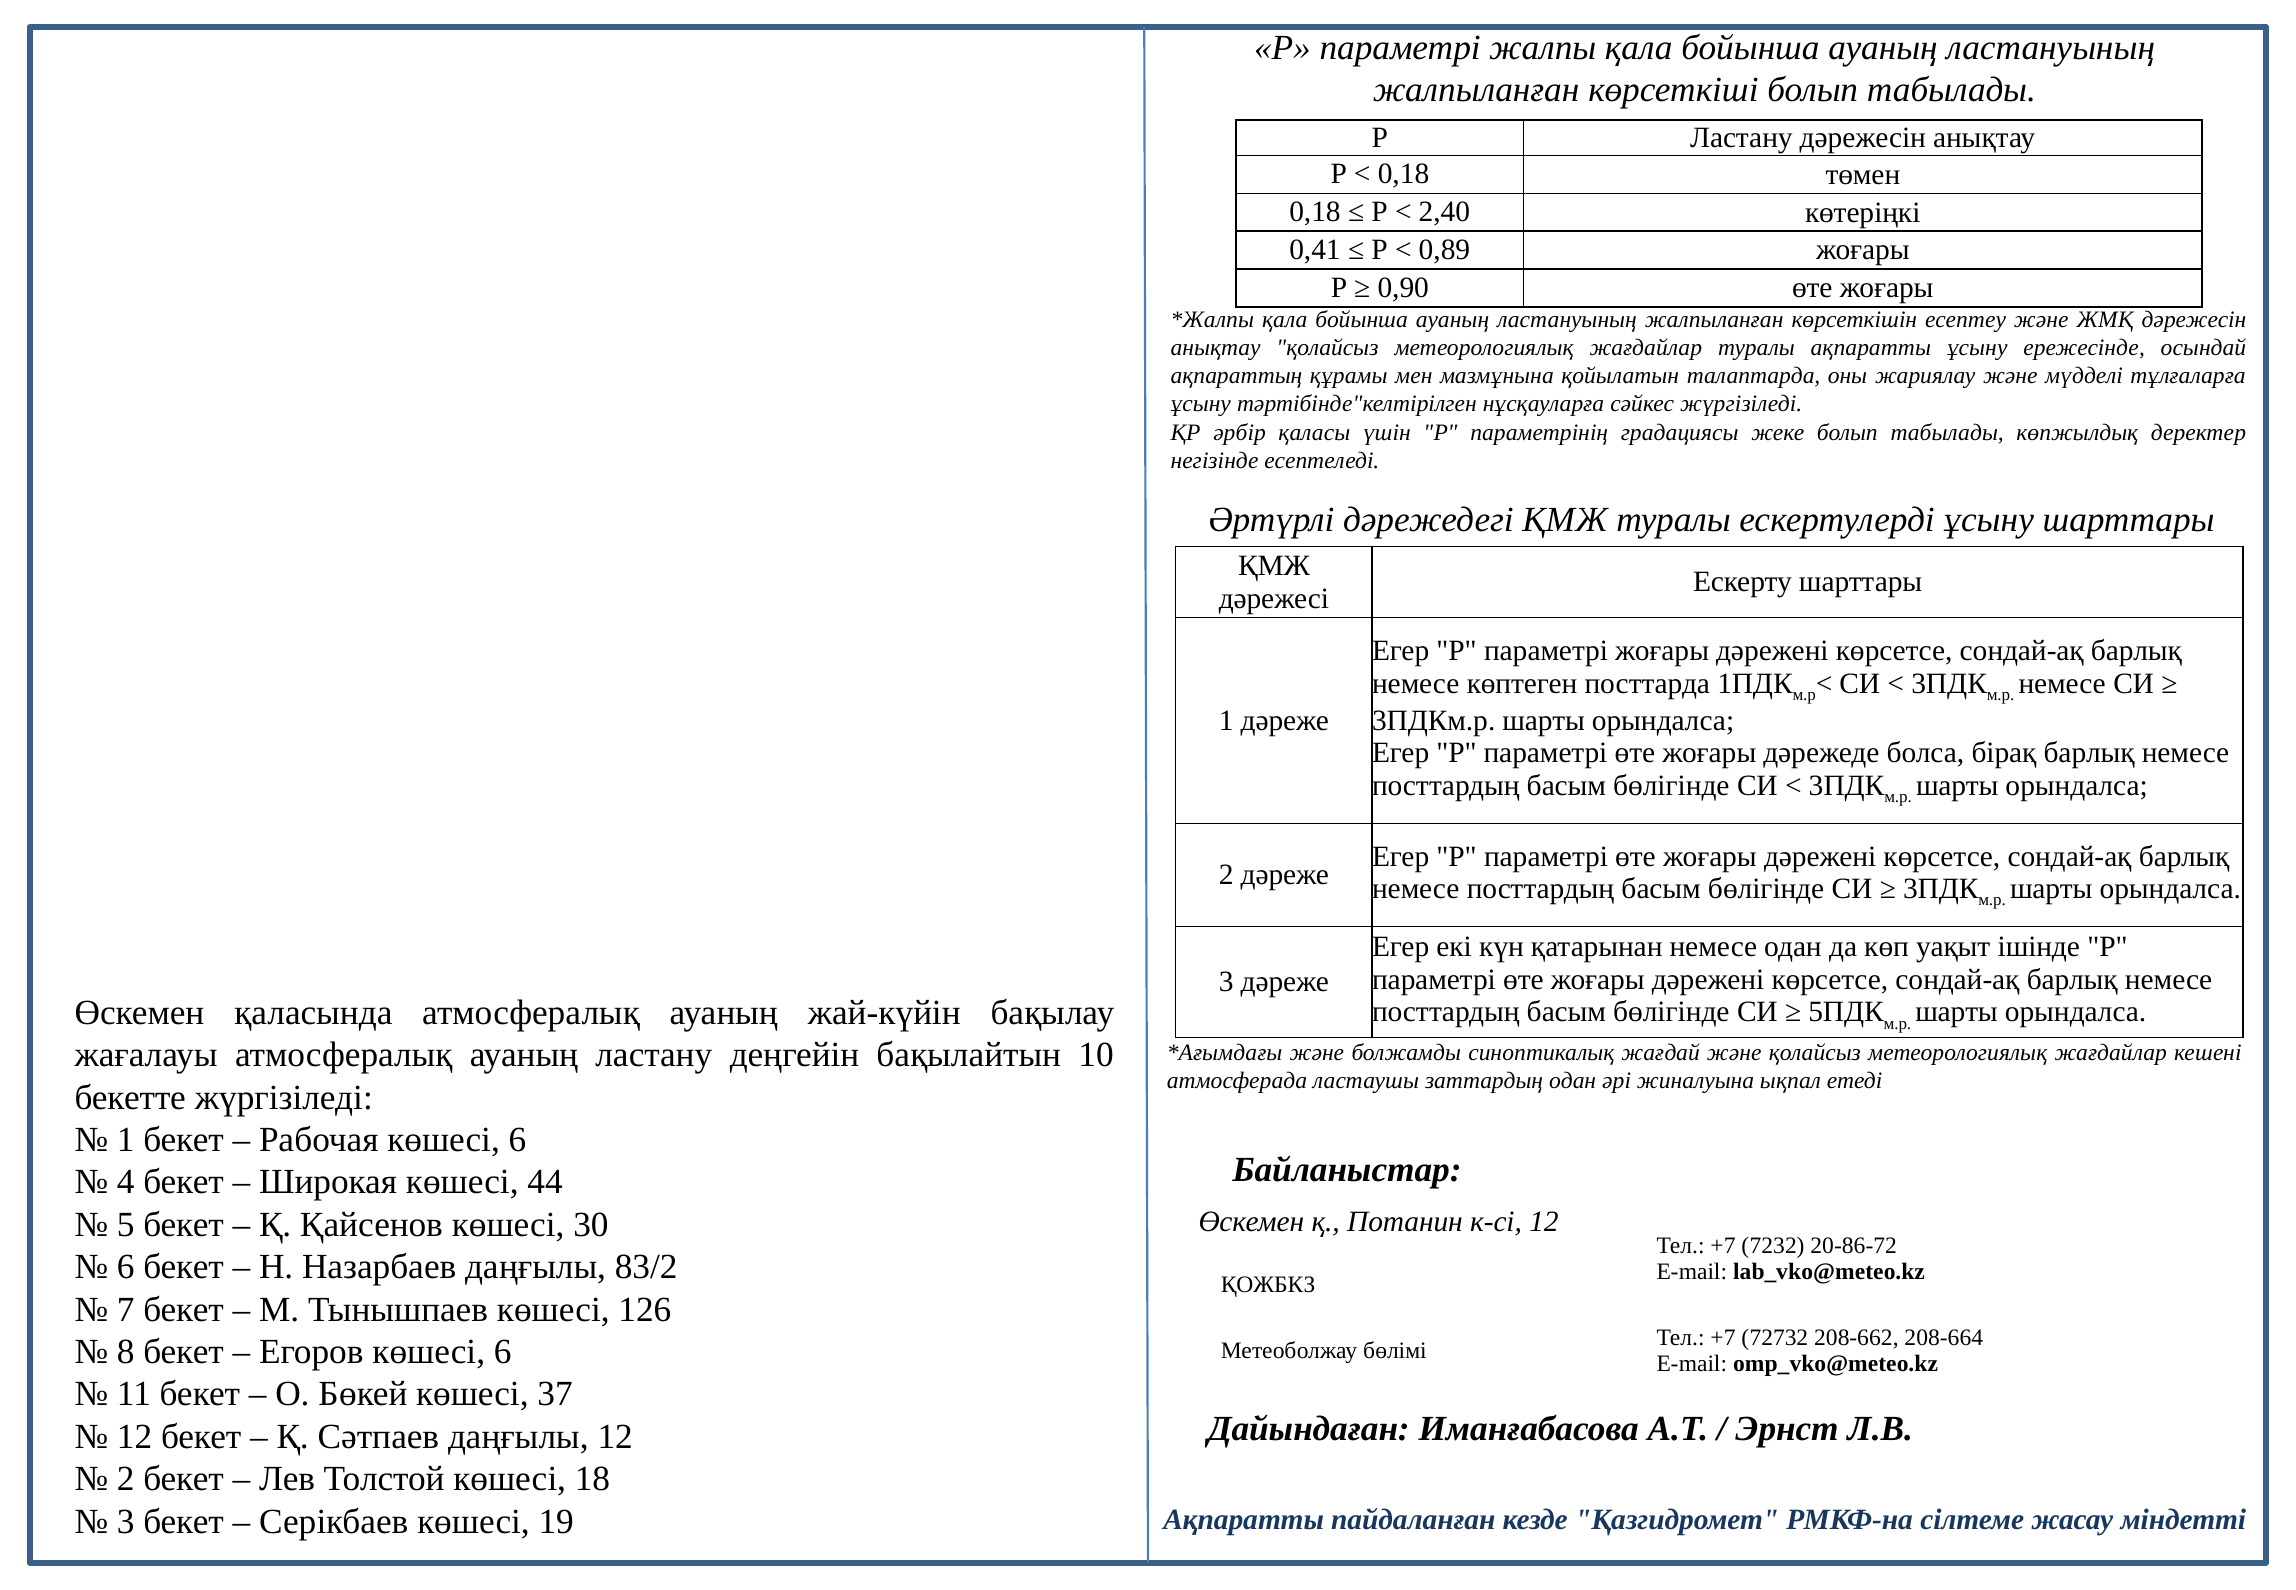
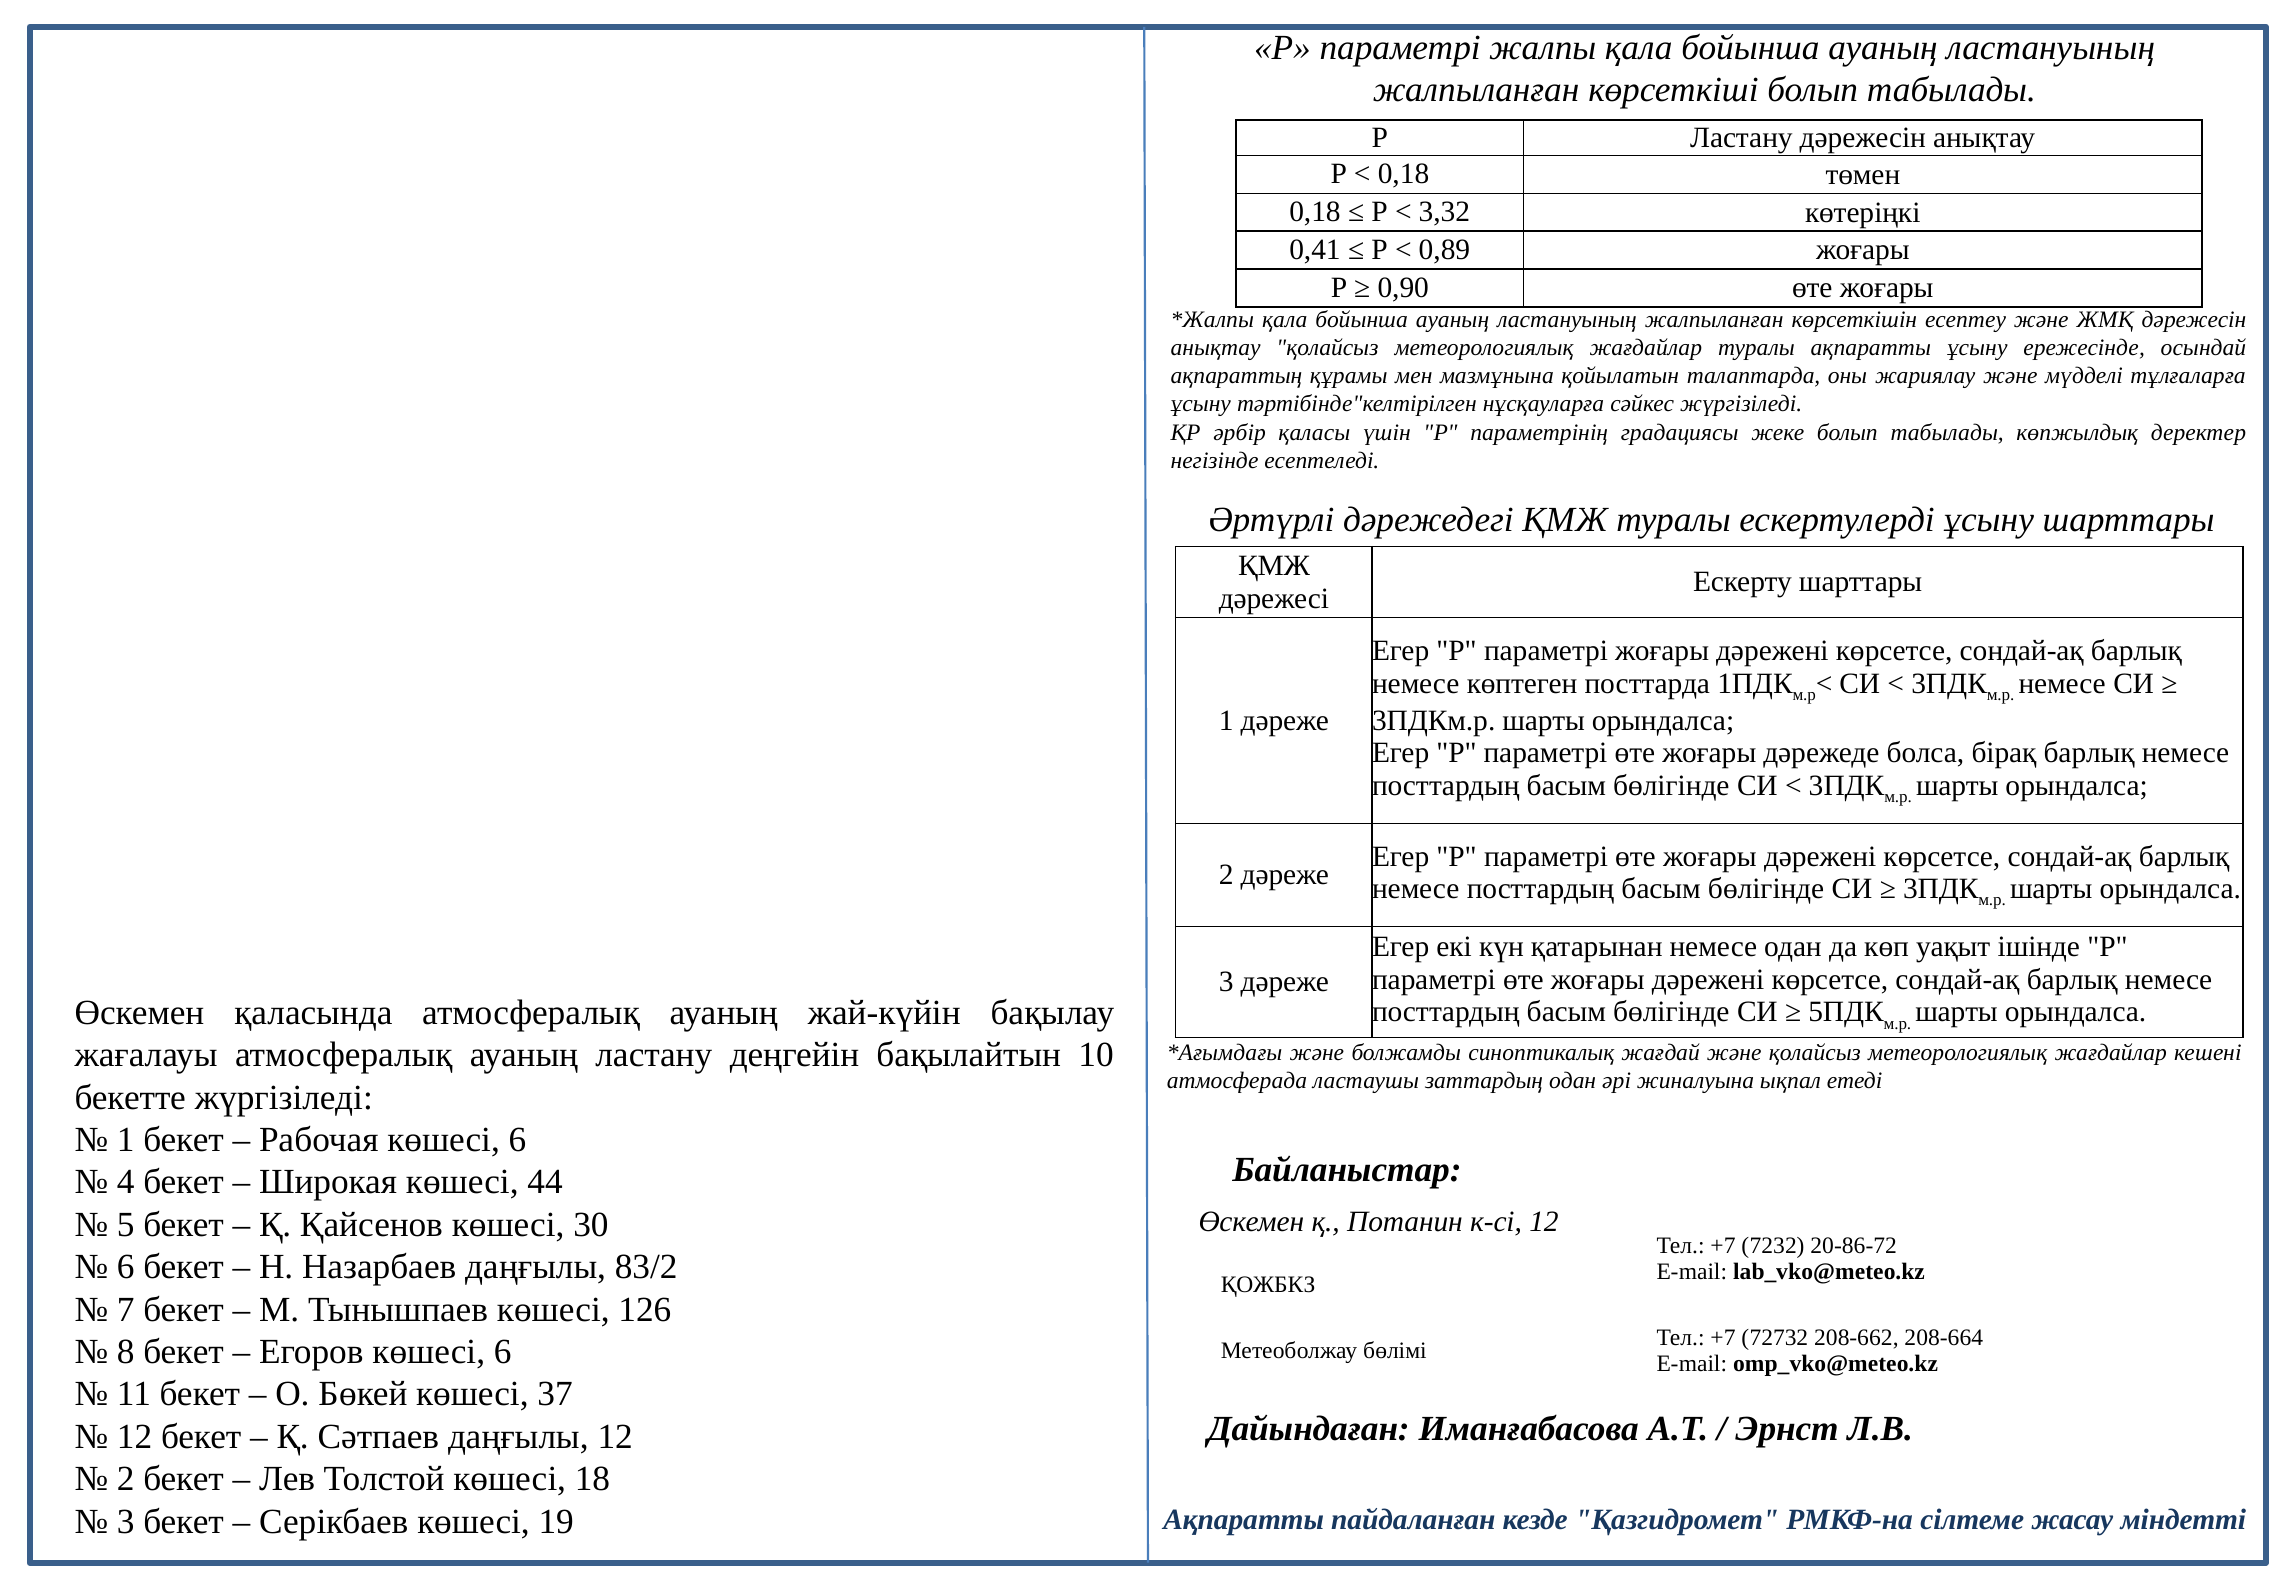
2,40: 2,40 -> 3,32
